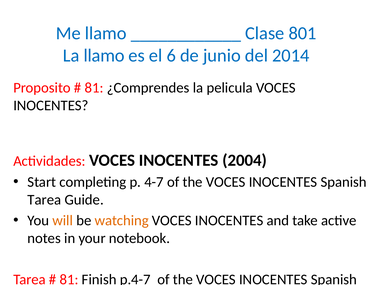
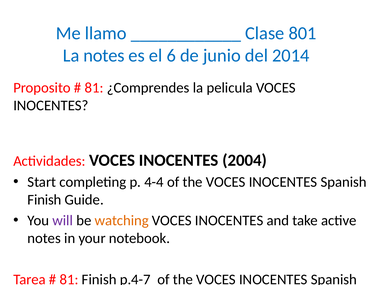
La llamo: llamo -> notes
4-7: 4-7 -> 4-4
Tarea at (44, 199): Tarea -> Finish
will colour: orange -> purple
